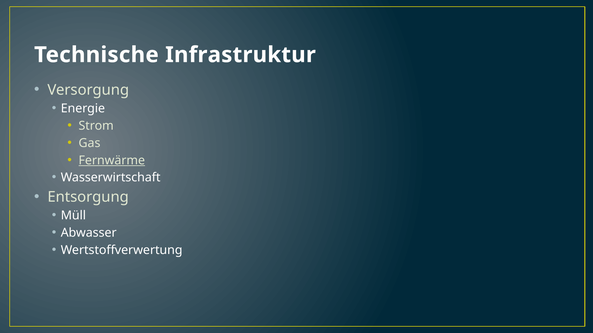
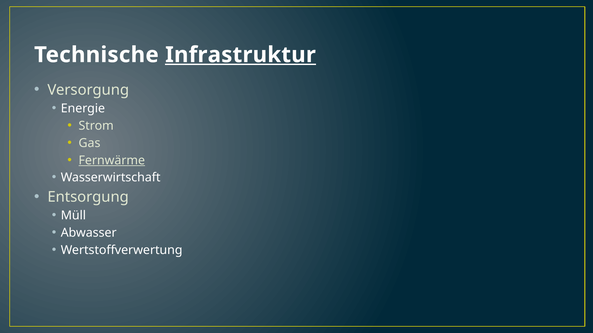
Infrastruktur underline: none -> present
